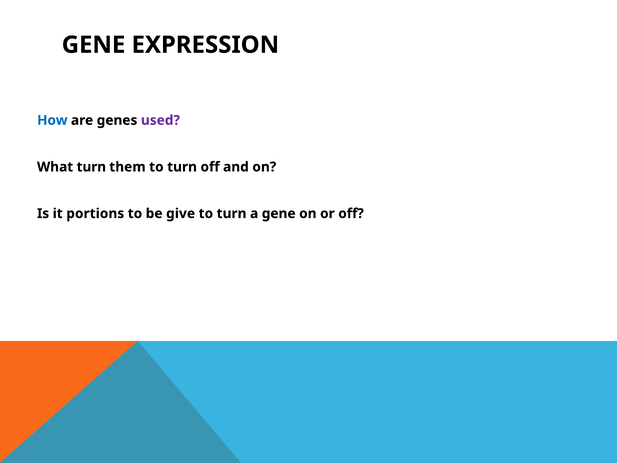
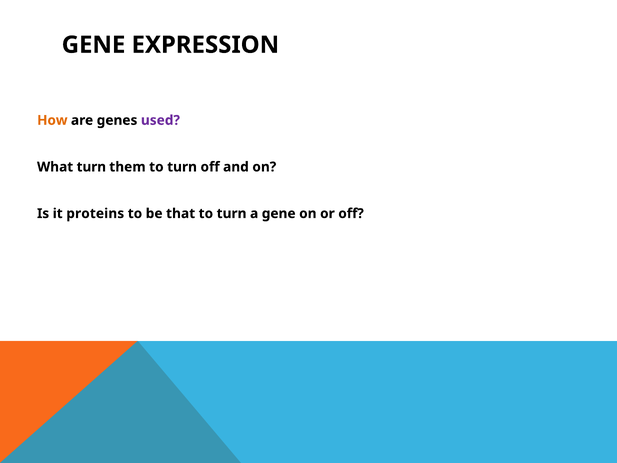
How colour: blue -> orange
portions: portions -> proteins
give: give -> that
